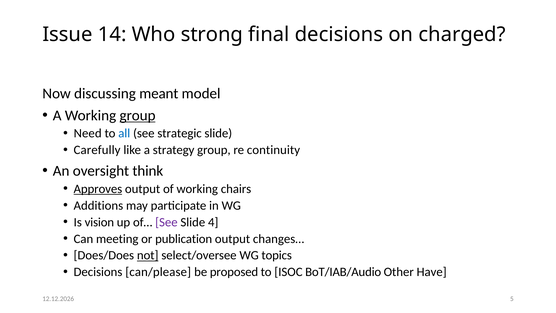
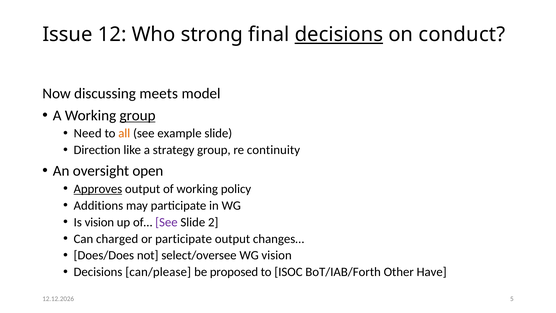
14: 14 -> 12
decisions at (339, 35) underline: none -> present
charged: charged -> conduct
meant: meant -> meets
all colour: blue -> orange
strategic: strategic -> example
Carefully: Carefully -> Direction
think: think -> open
chairs: chairs -> policy
4: 4 -> 2
meeting: meeting -> charged
or publication: publication -> participate
not underline: present -> none
WG topics: topics -> vision
BoT/IAB/Audio: BoT/IAB/Audio -> BoT/IAB/Forth
